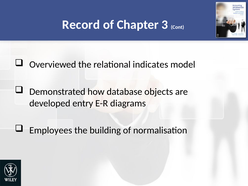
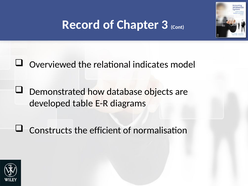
entry: entry -> table
Employees: Employees -> Constructs
building: building -> efficient
